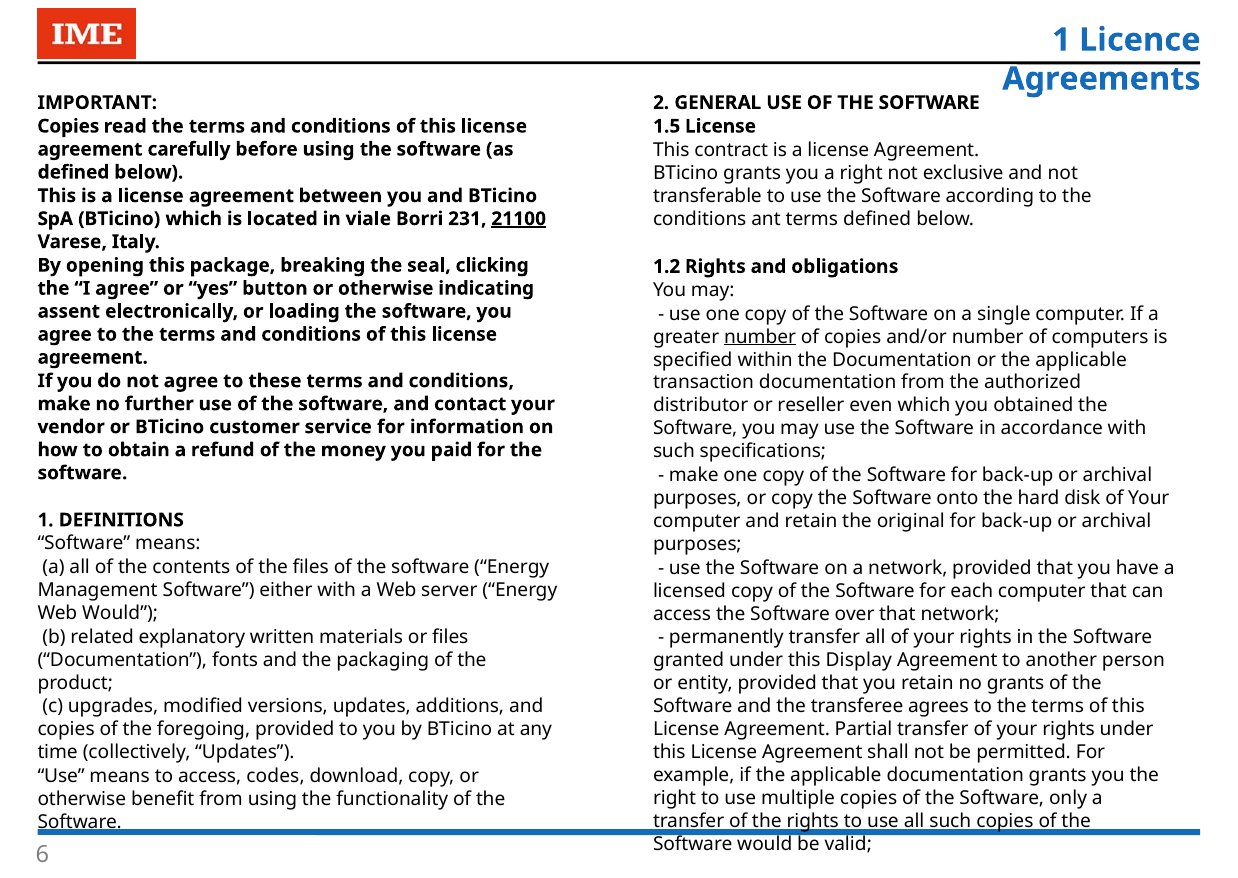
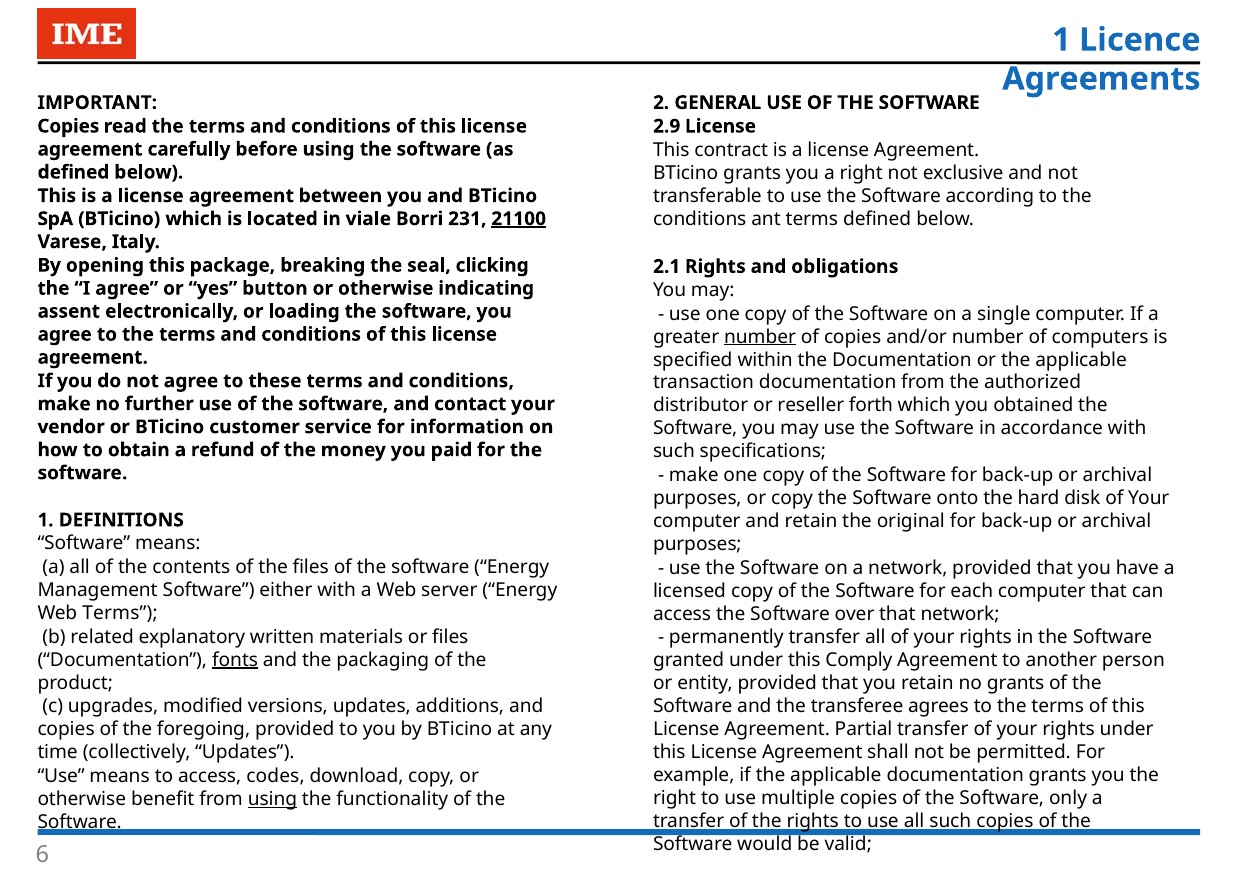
1.5: 1.5 -> 2.9
1.2: 1.2 -> 2.1
even: even -> forth
Web Would: Would -> Terms
fonts underline: none -> present
Display: Display -> Comply
using at (272, 799) underline: none -> present
